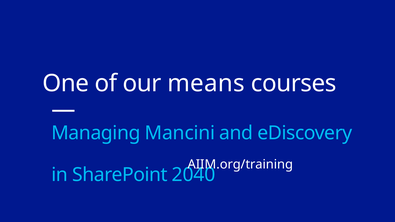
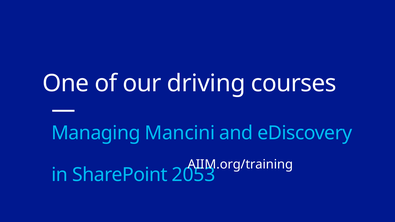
means: means -> driving
2040: 2040 -> 2053
